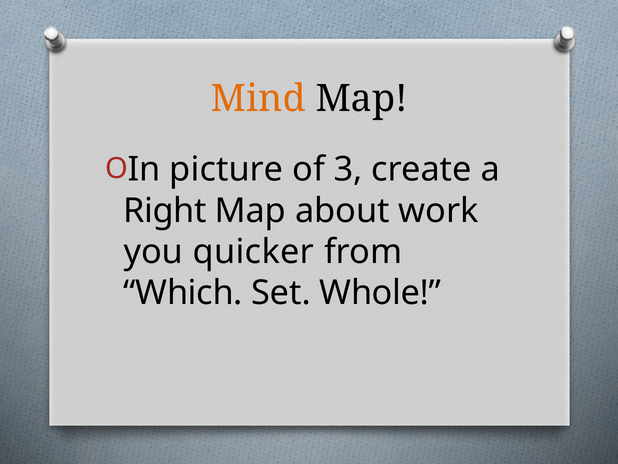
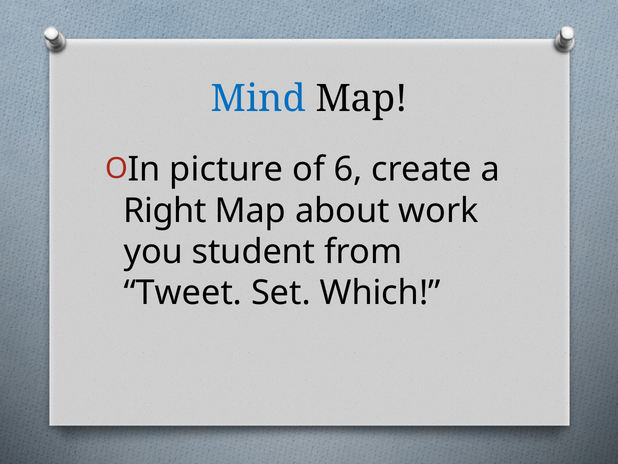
Mind colour: orange -> blue
3: 3 -> 6
quicker: quicker -> student
Which: Which -> Tweet
Whole: Whole -> Which
